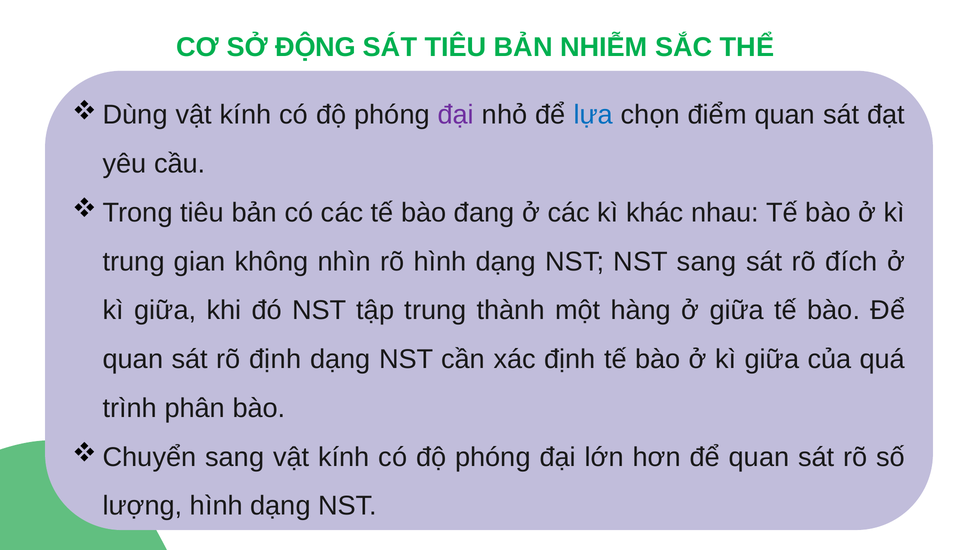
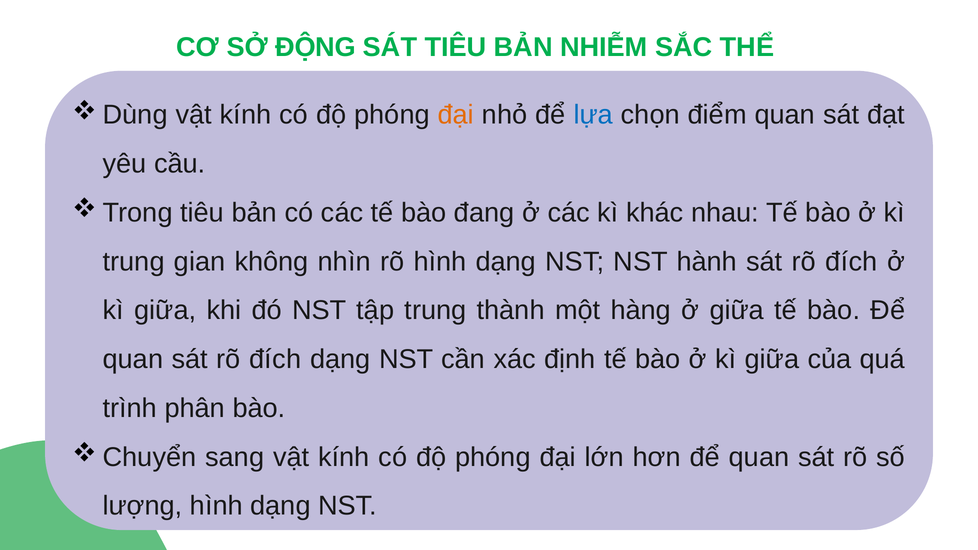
đại at (456, 115) colour: purple -> orange
NST sang: sang -> hành
quan sát rõ định: định -> đích
